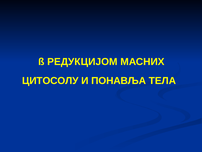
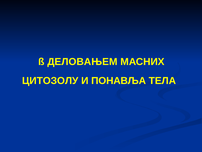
РЕДУКЦИЈОМ: РЕДУКЦИЈОМ -> ДЕЛОВАЊЕМ
ЦИТОСОЛУ: ЦИТОСОЛУ -> ЦИТОЗОЛУ
